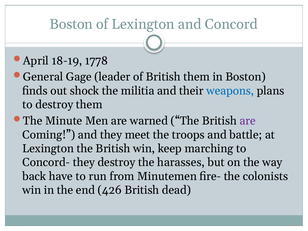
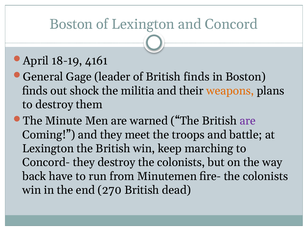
1778: 1778 -> 4161
British them: them -> finds
weapons colour: blue -> orange
destroy the harasses: harasses -> colonists
426: 426 -> 270
